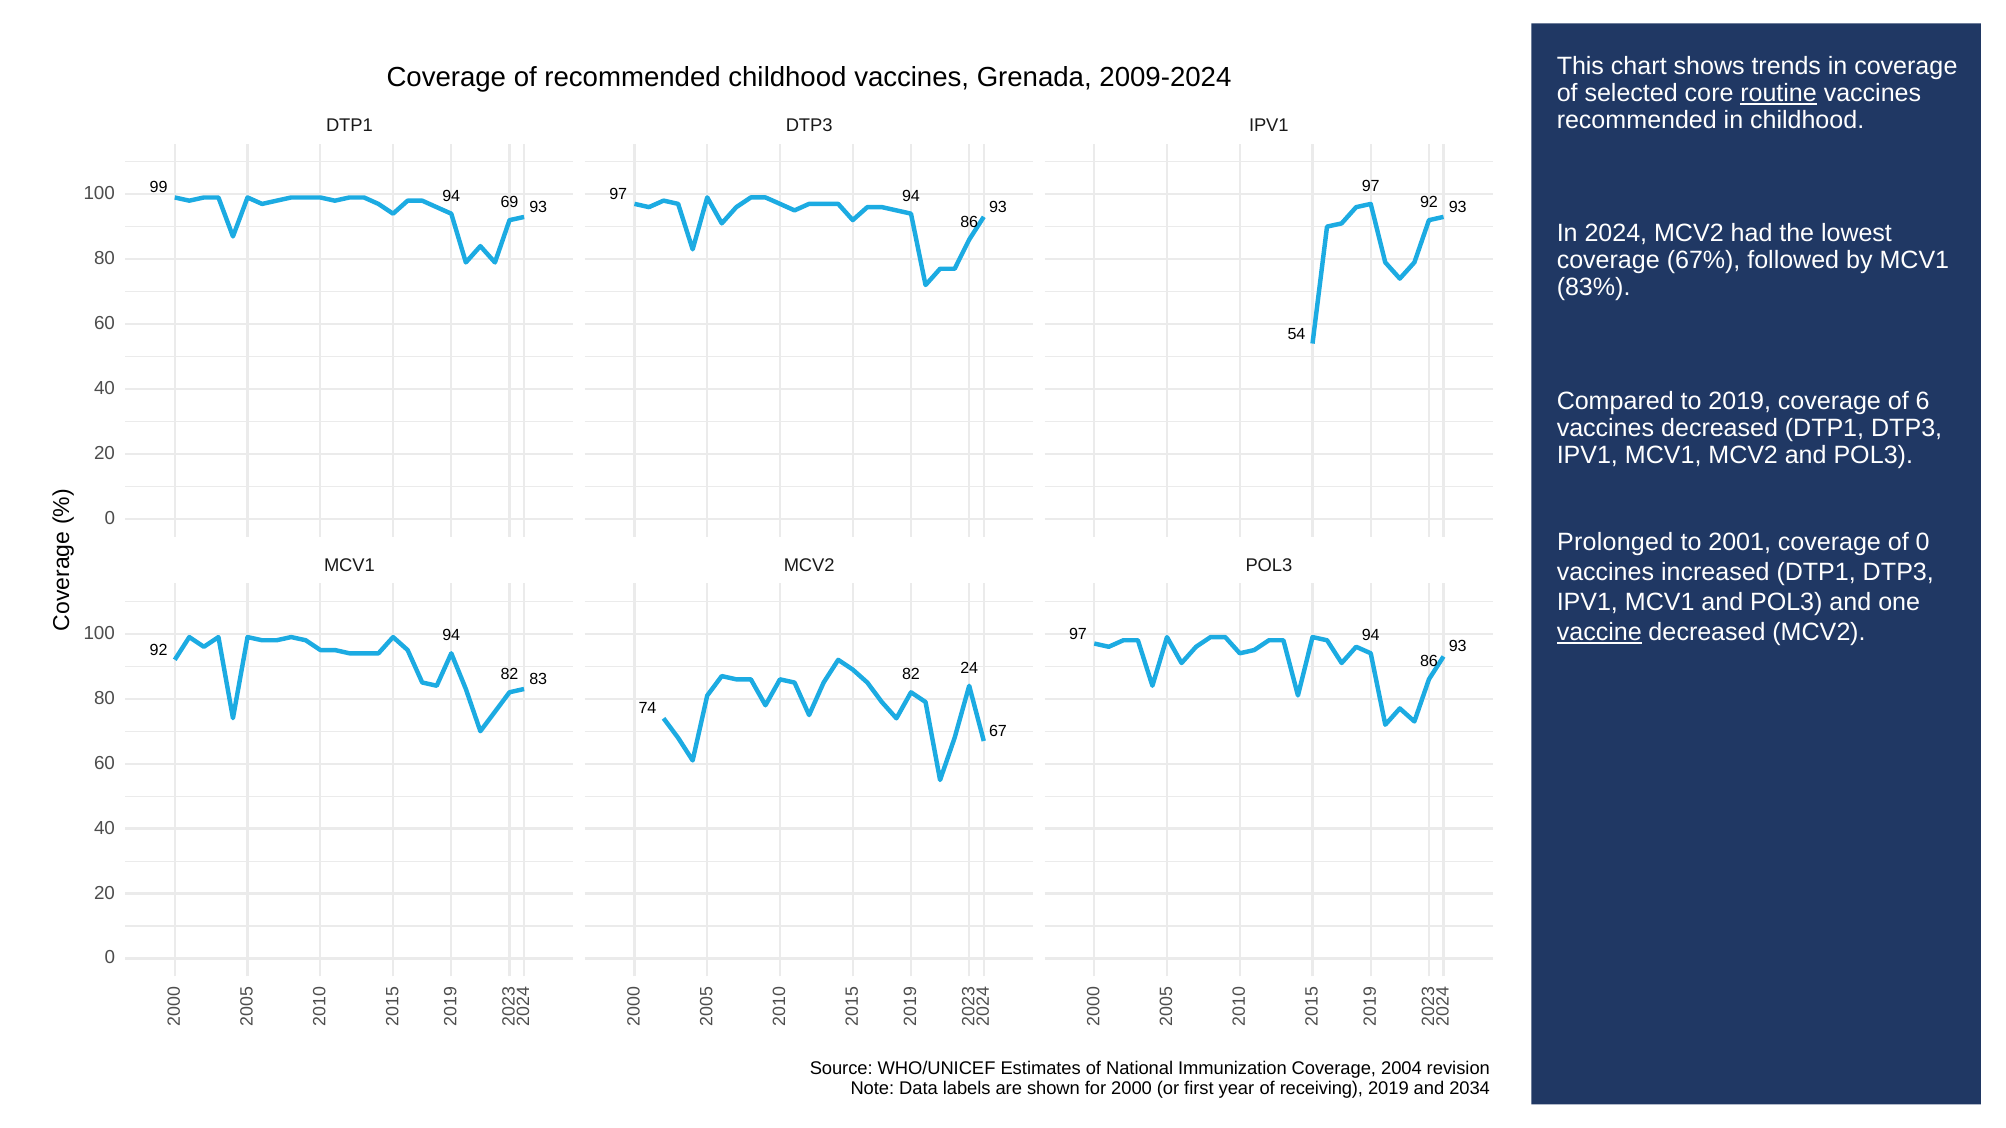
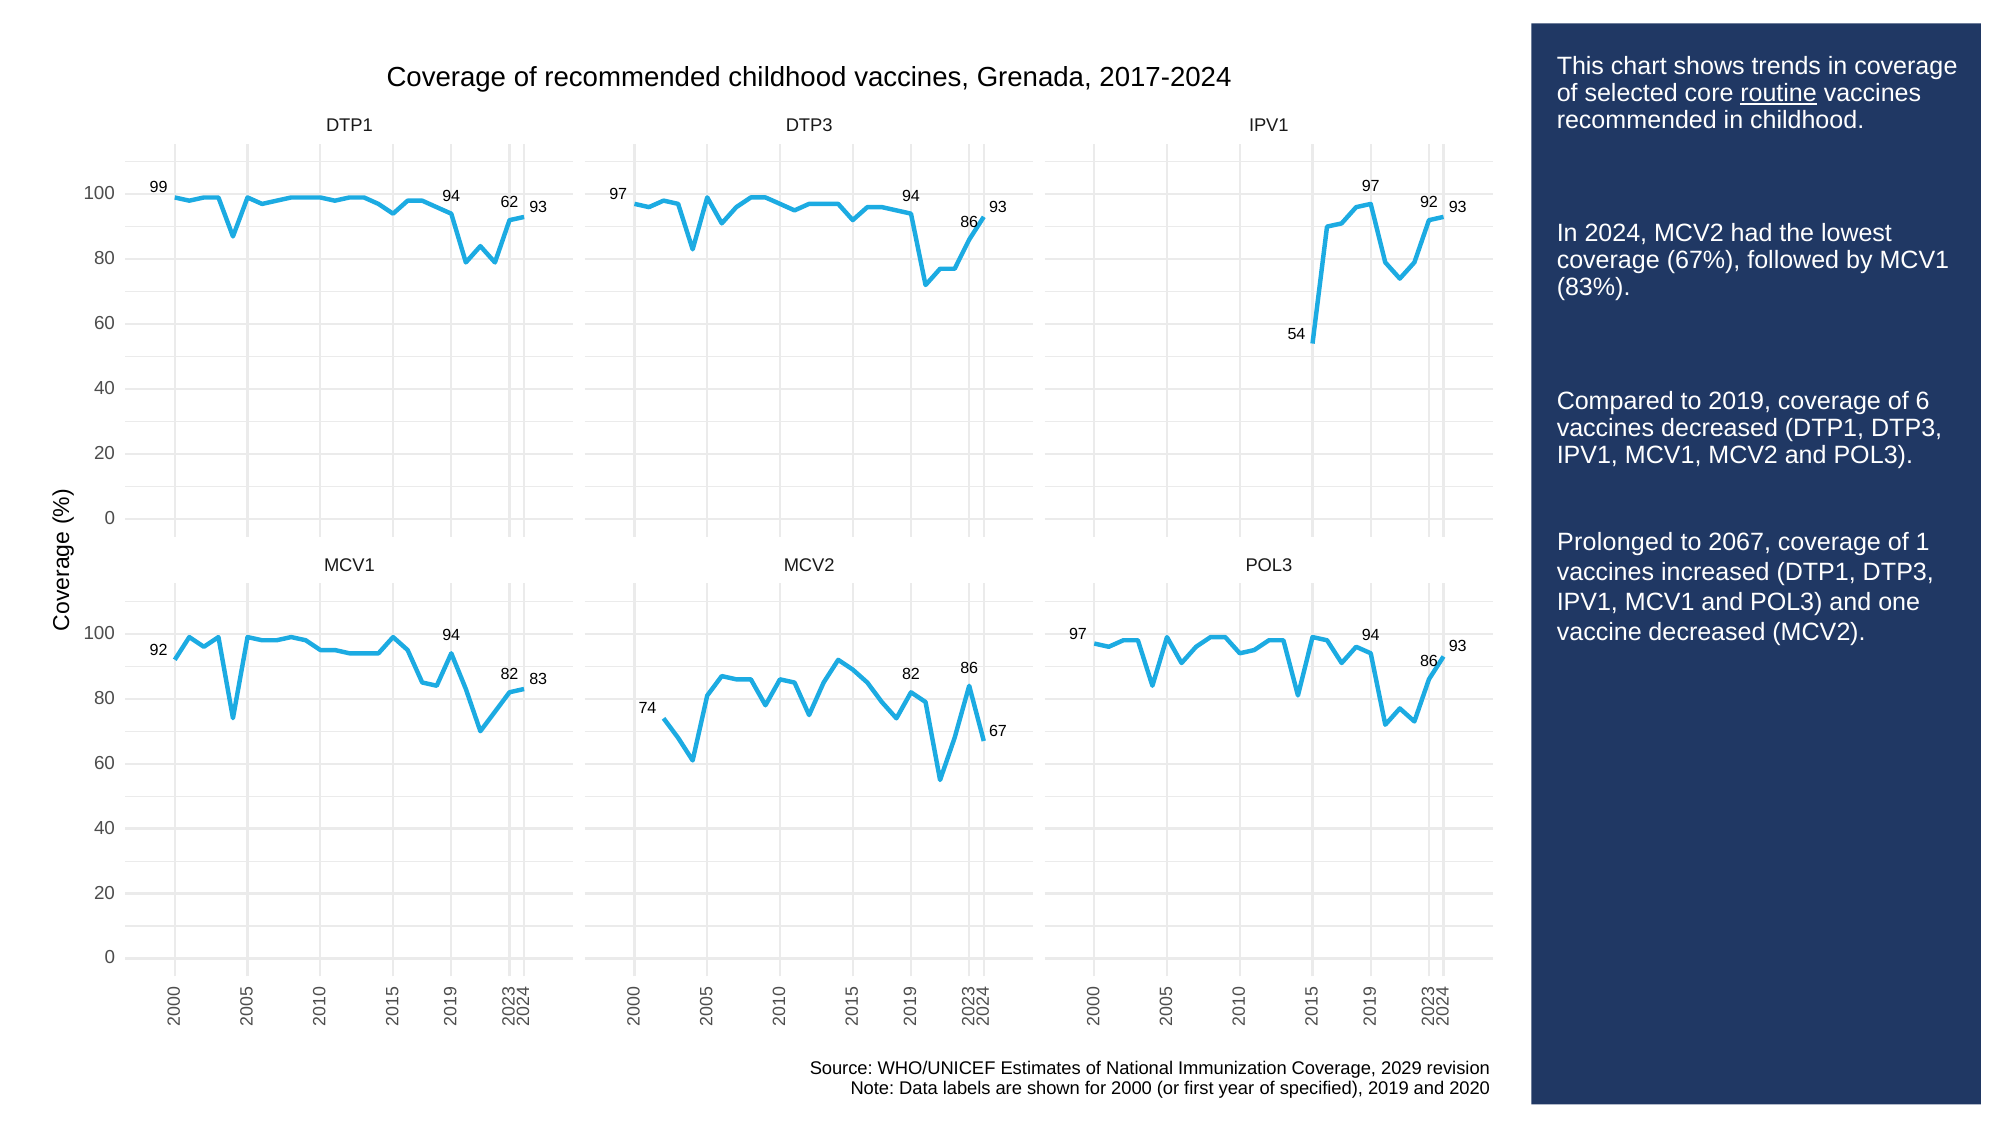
2009-2024: 2009-2024 -> 2017-2024
69: 69 -> 62
2001: 2001 -> 2067
of 0: 0 -> 1
vaccine underline: present -> none
82 24: 24 -> 86
2004: 2004 -> 2029
receiving: receiving -> specified
2034: 2034 -> 2020
